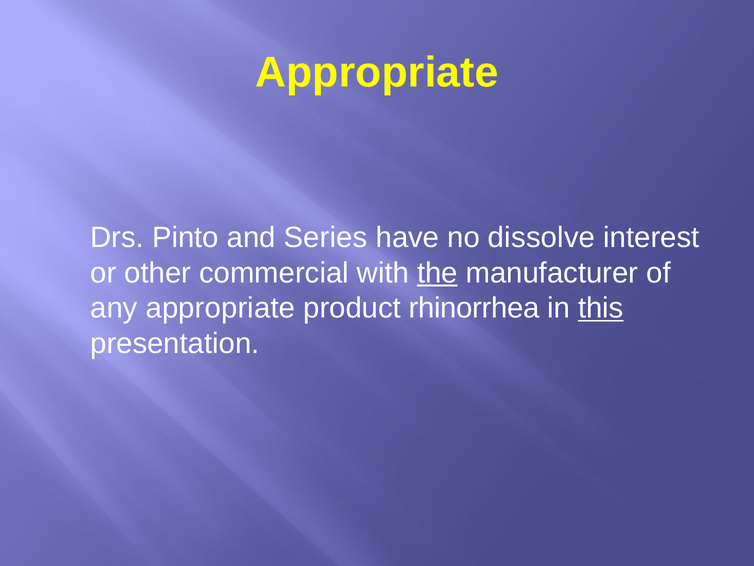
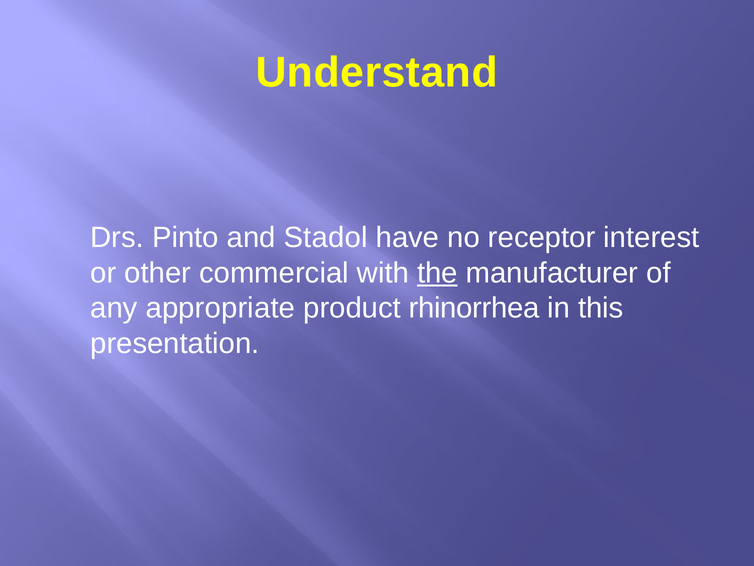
Appropriate at (377, 73): Appropriate -> Understand
Series: Series -> Stadol
dissolve: dissolve -> receptor
this underline: present -> none
